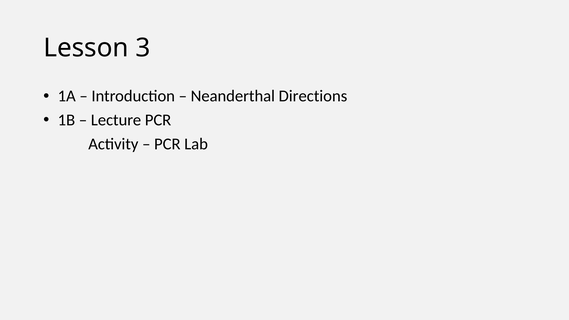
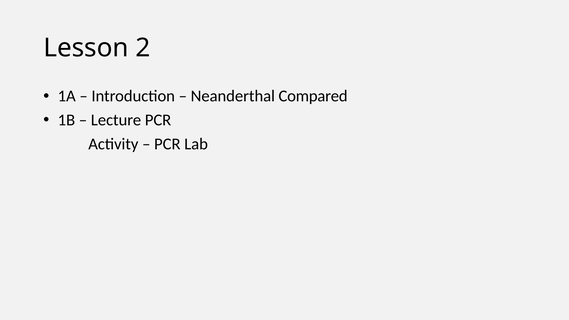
3: 3 -> 2
Directions: Directions -> Compared
